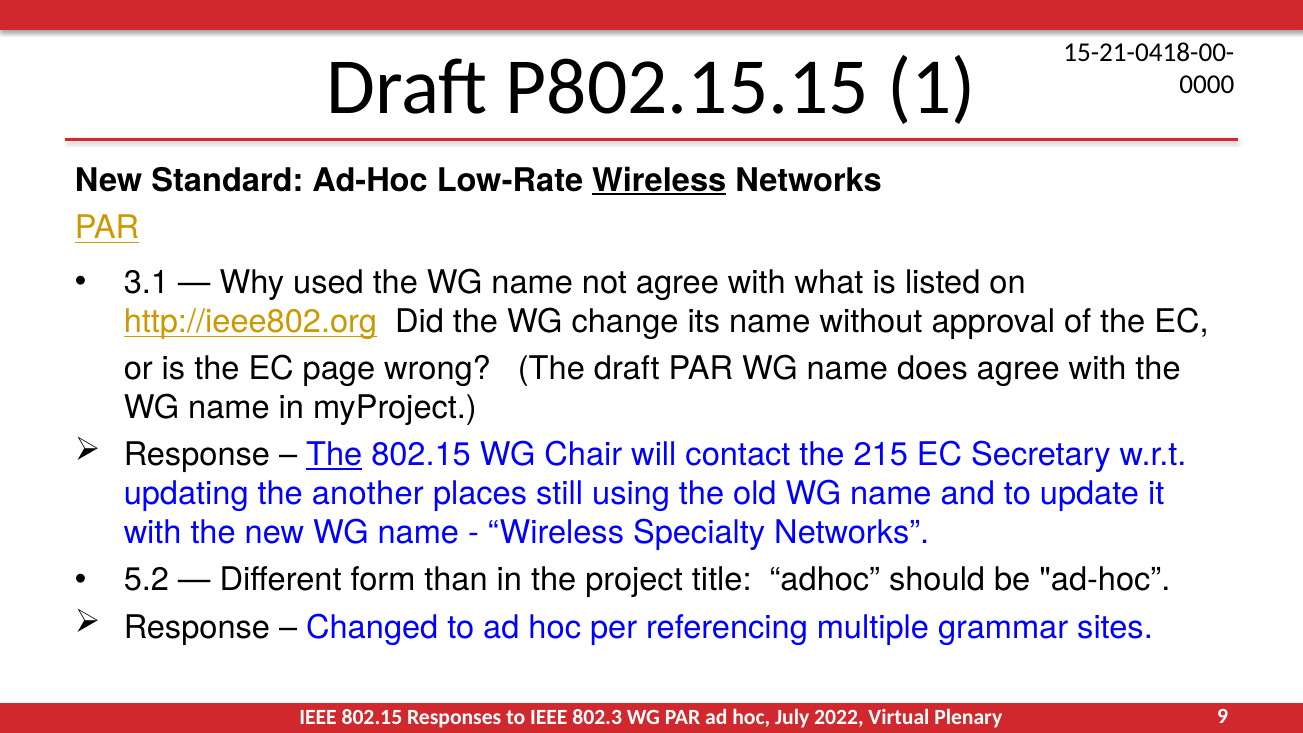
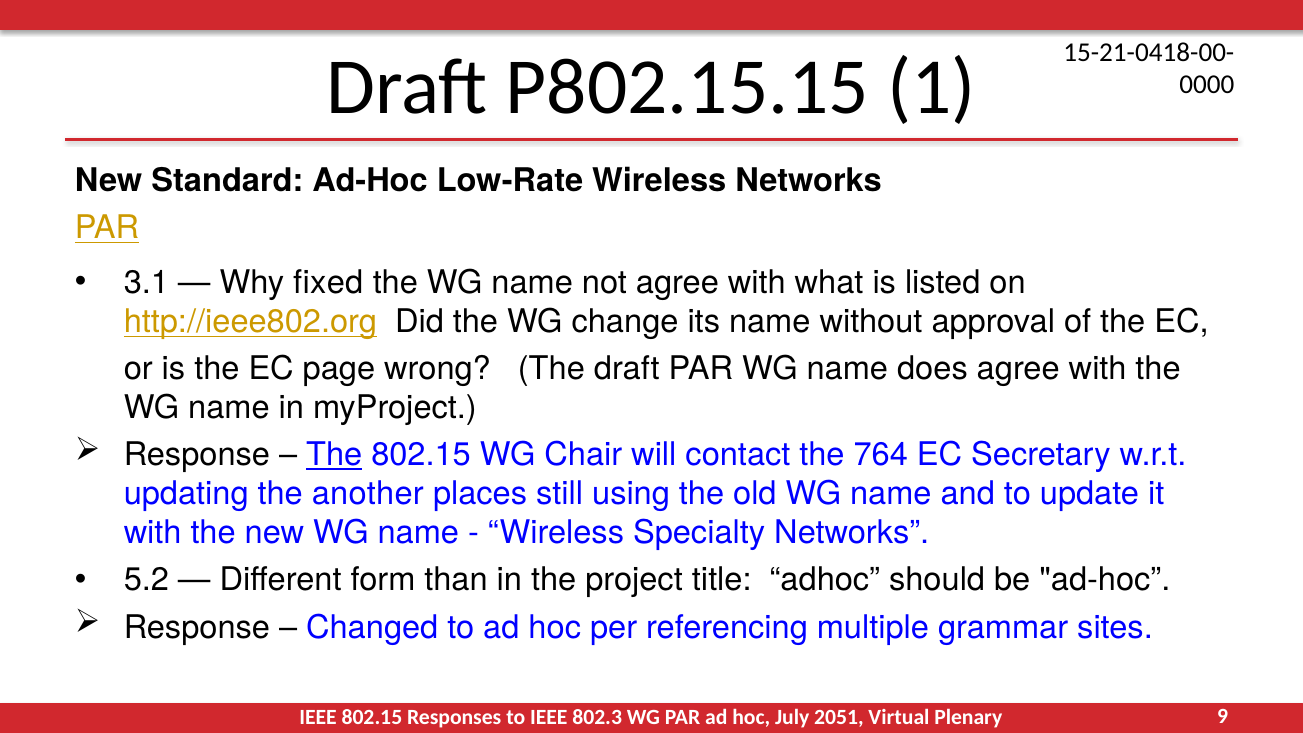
Wireless at (659, 180) underline: present -> none
used: used -> fixed
215: 215 -> 764
2022: 2022 -> 2051
